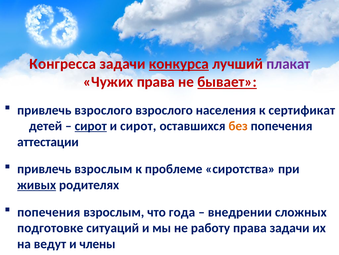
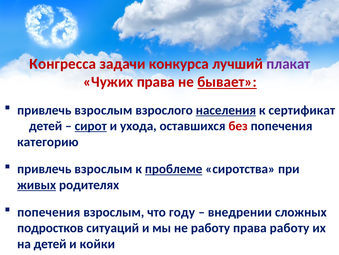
конкурса underline: present -> none
взрослого at (103, 110): взрослого -> взрослым
населения underline: none -> present
и сирот: сирот -> ухода
без colour: orange -> red
аттестации: аттестации -> категорию
проблеме underline: none -> present
года: года -> году
подготовке: подготовке -> подростков
права задачи: задачи -> работу
на ведут: ведут -> детей
члены: члены -> койки
